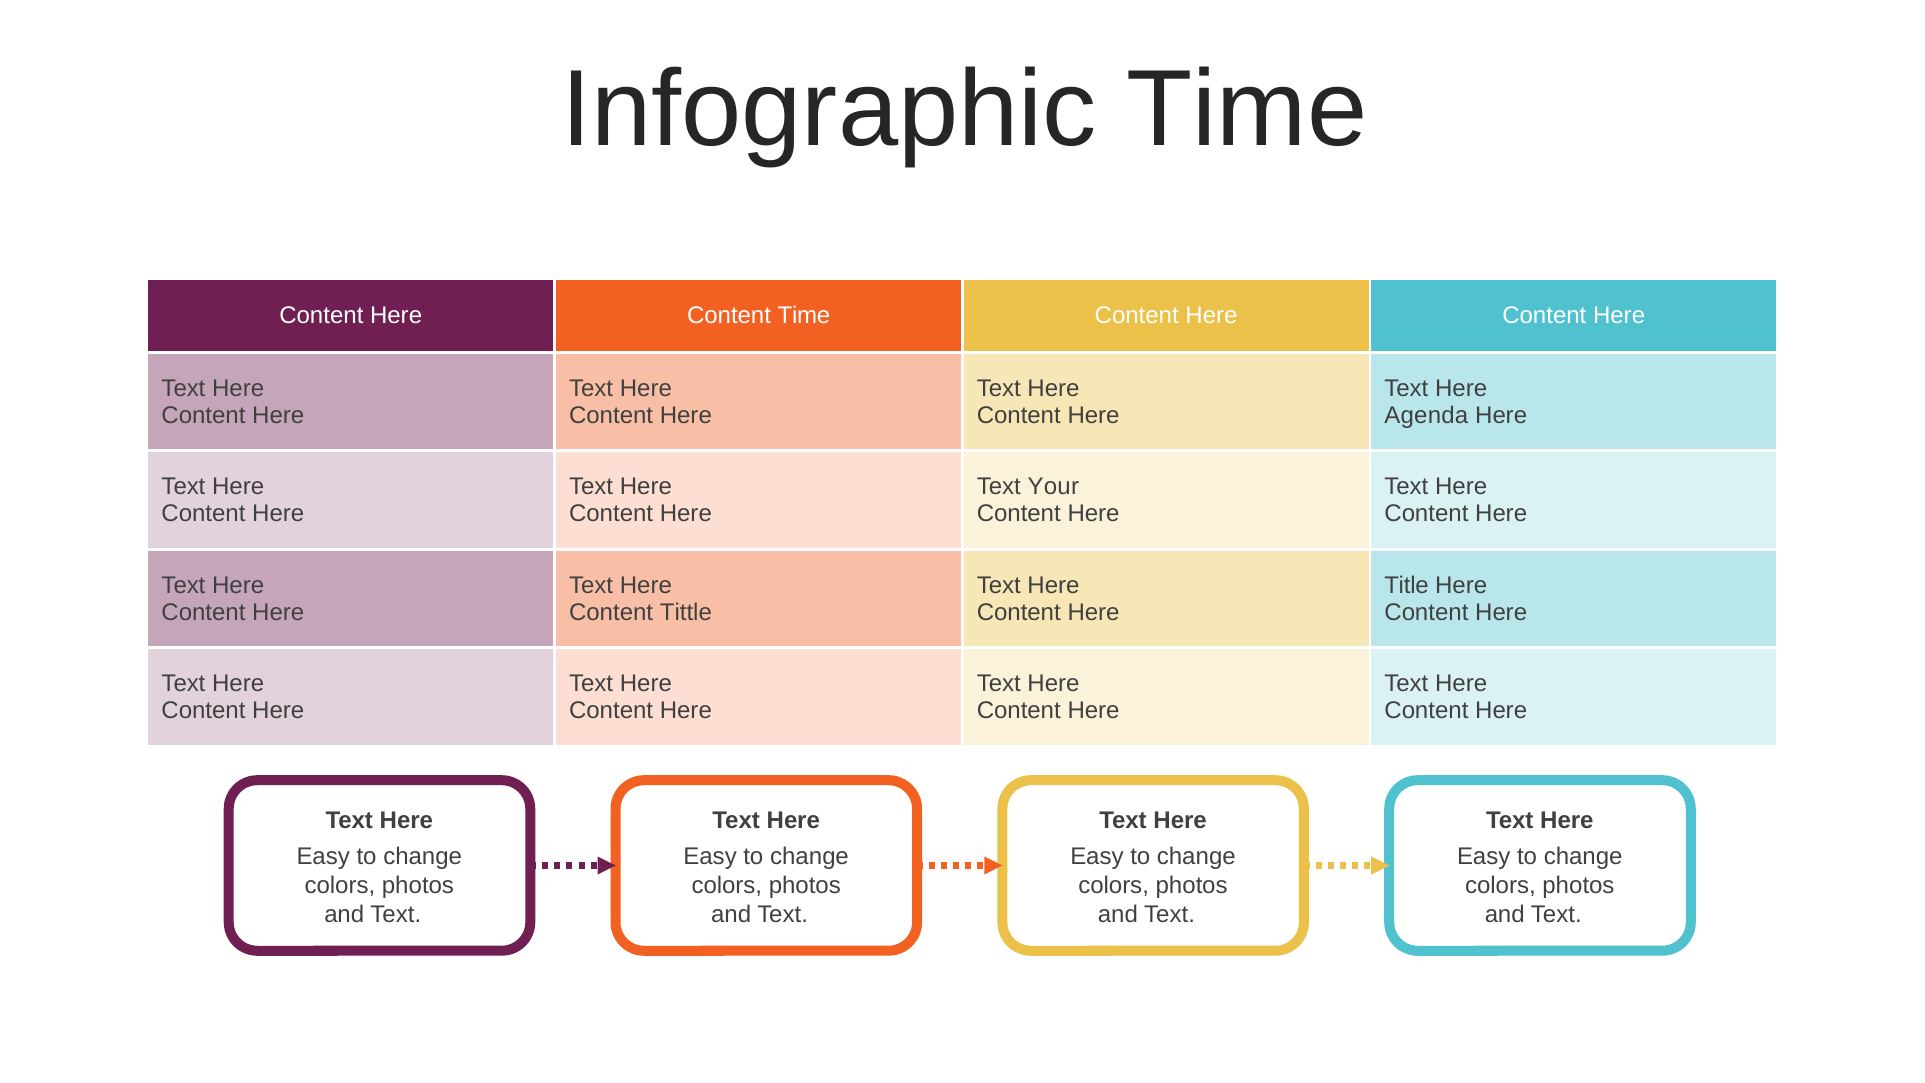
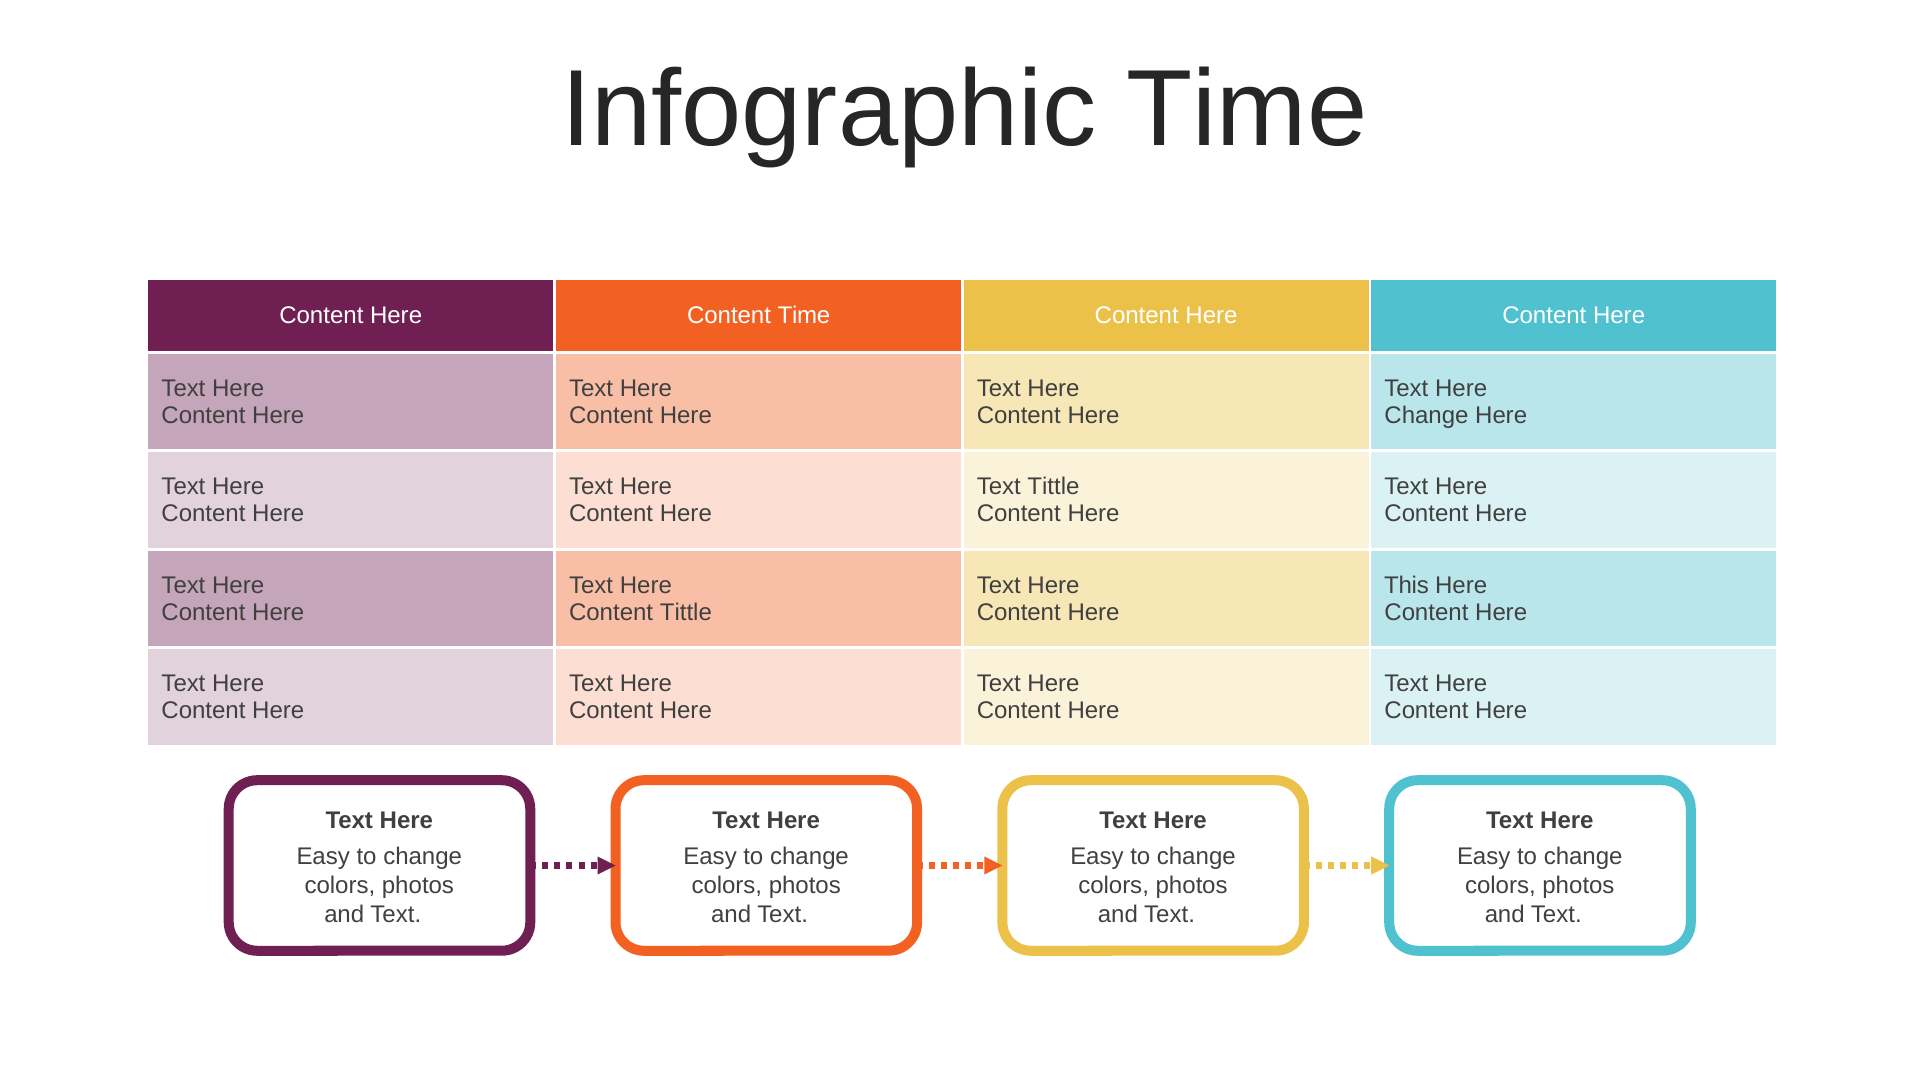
Agenda at (1426, 415): Agenda -> Change
Text Your: Your -> Tittle
Title: Title -> This
